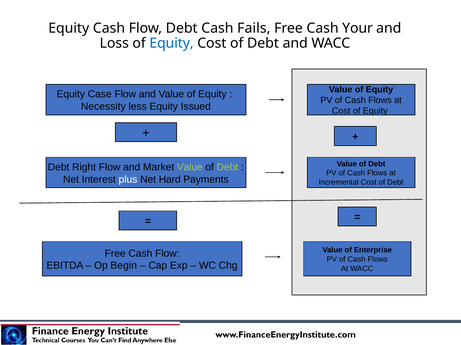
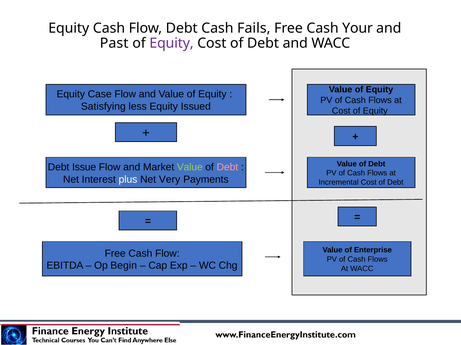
Loss: Loss -> Past
Equity at (172, 43) colour: blue -> purple
Necessity: Necessity -> Satisfying
Right: Right -> Issue
Debt at (227, 167) colour: light green -> pink
Hard: Hard -> Very
